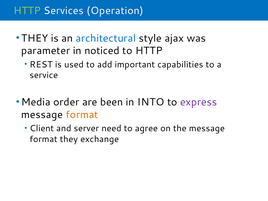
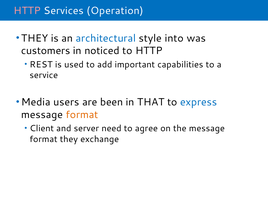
HTTP at (27, 11) colour: light green -> pink
ajax: ajax -> into
parameter: parameter -> customers
order: order -> users
INTO: INTO -> THAT
express colour: purple -> blue
